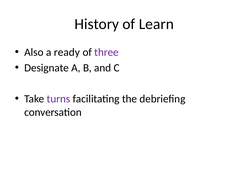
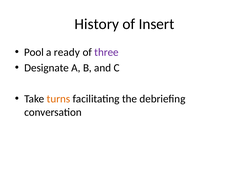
Learn: Learn -> Insert
Also: Also -> Pool
turns colour: purple -> orange
